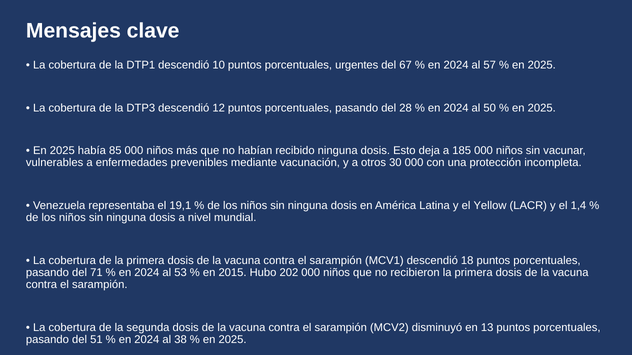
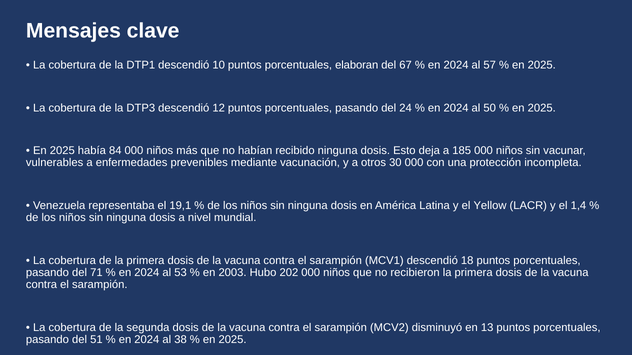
urgentes: urgentes -> elaboran
28: 28 -> 24
85: 85 -> 84
2015: 2015 -> 2003
